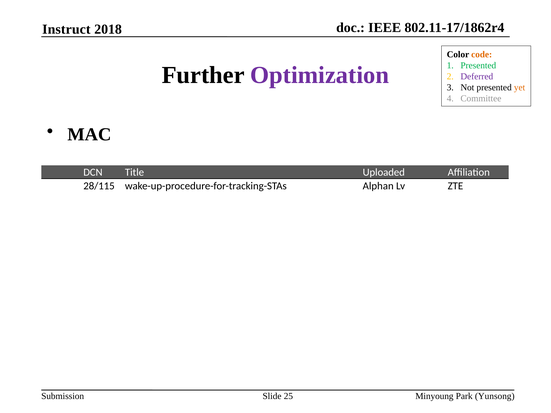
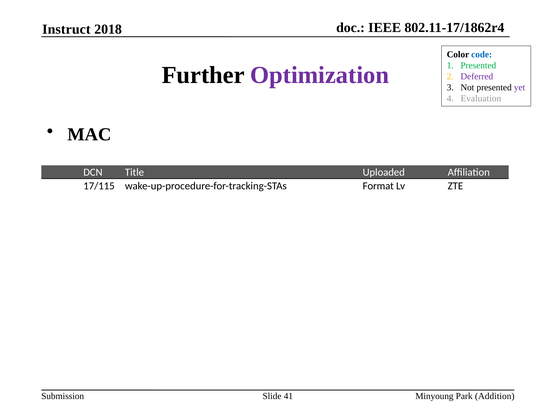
code colour: orange -> blue
yet colour: orange -> purple
Committee: Committee -> Evaluation
28/115: 28/115 -> 17/115
Alphan: Alphan -> Format
25: 25 -> 41
Yunsong: Yunsong -> Addition
